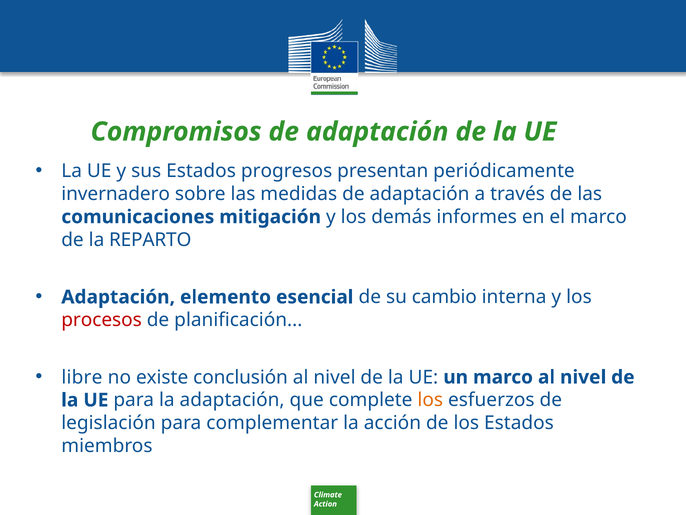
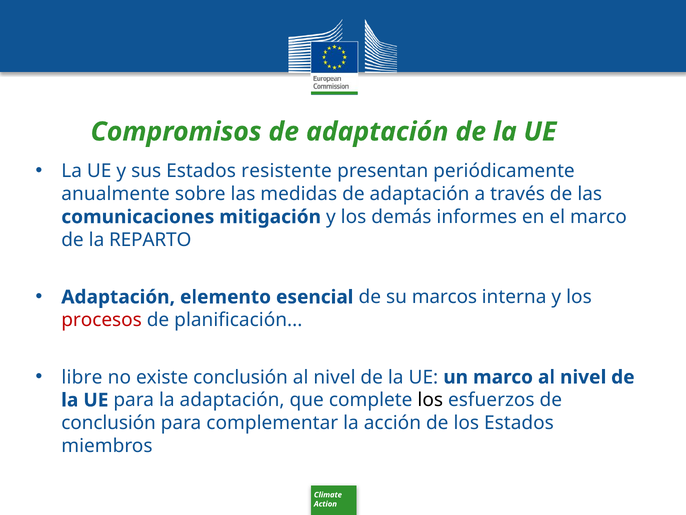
progresos: progresos -> resistente
invernadero: invernadero -> anualmente
cambio: cambio -> marcos
los at (430, 400) colour: orange -> black
legislación at (109, 423): legislación -> conclusión
